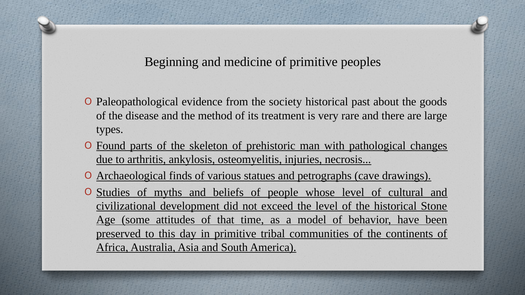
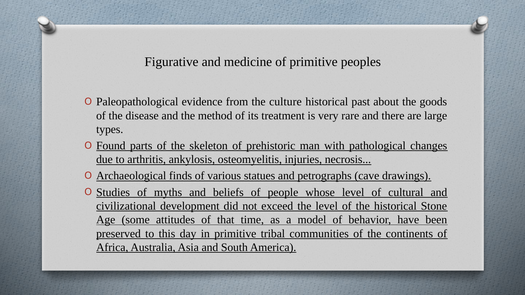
Beginning: Beginning -> Figurative
society: society -> culture
